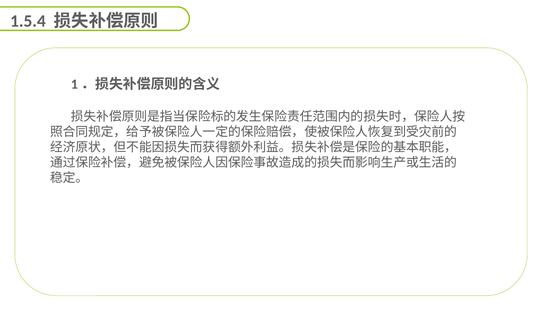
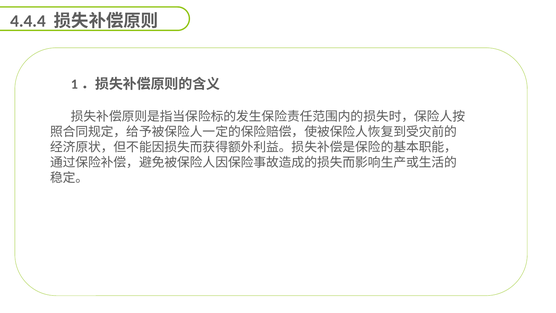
1.5.4: 1.5.4 -> 4.4.4
